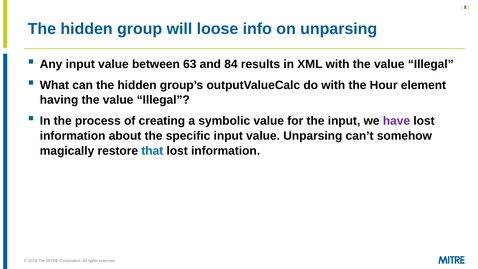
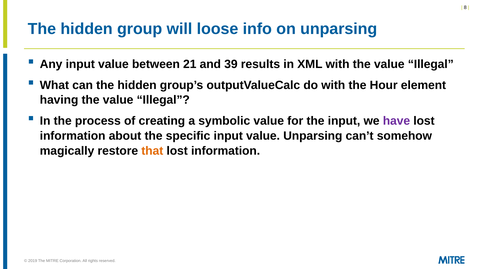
63: 63 -> 21
84: 84 -> 39
that colour: blue -> orange
